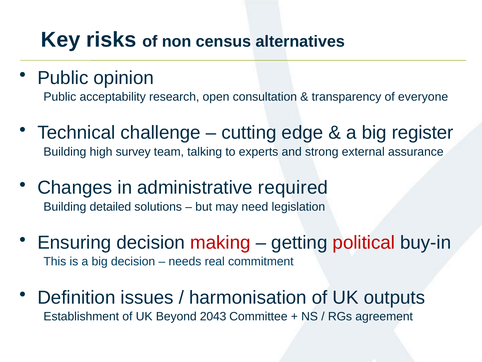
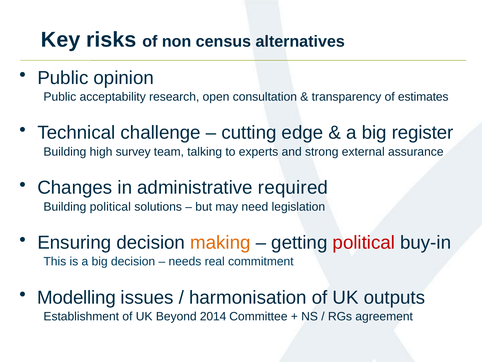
everyone: everyone -> estimates
Building detailed: detailed -> political
making colour: red -> orange
Definition: Definition -> Modelling
2043: 2043 -> 2014
